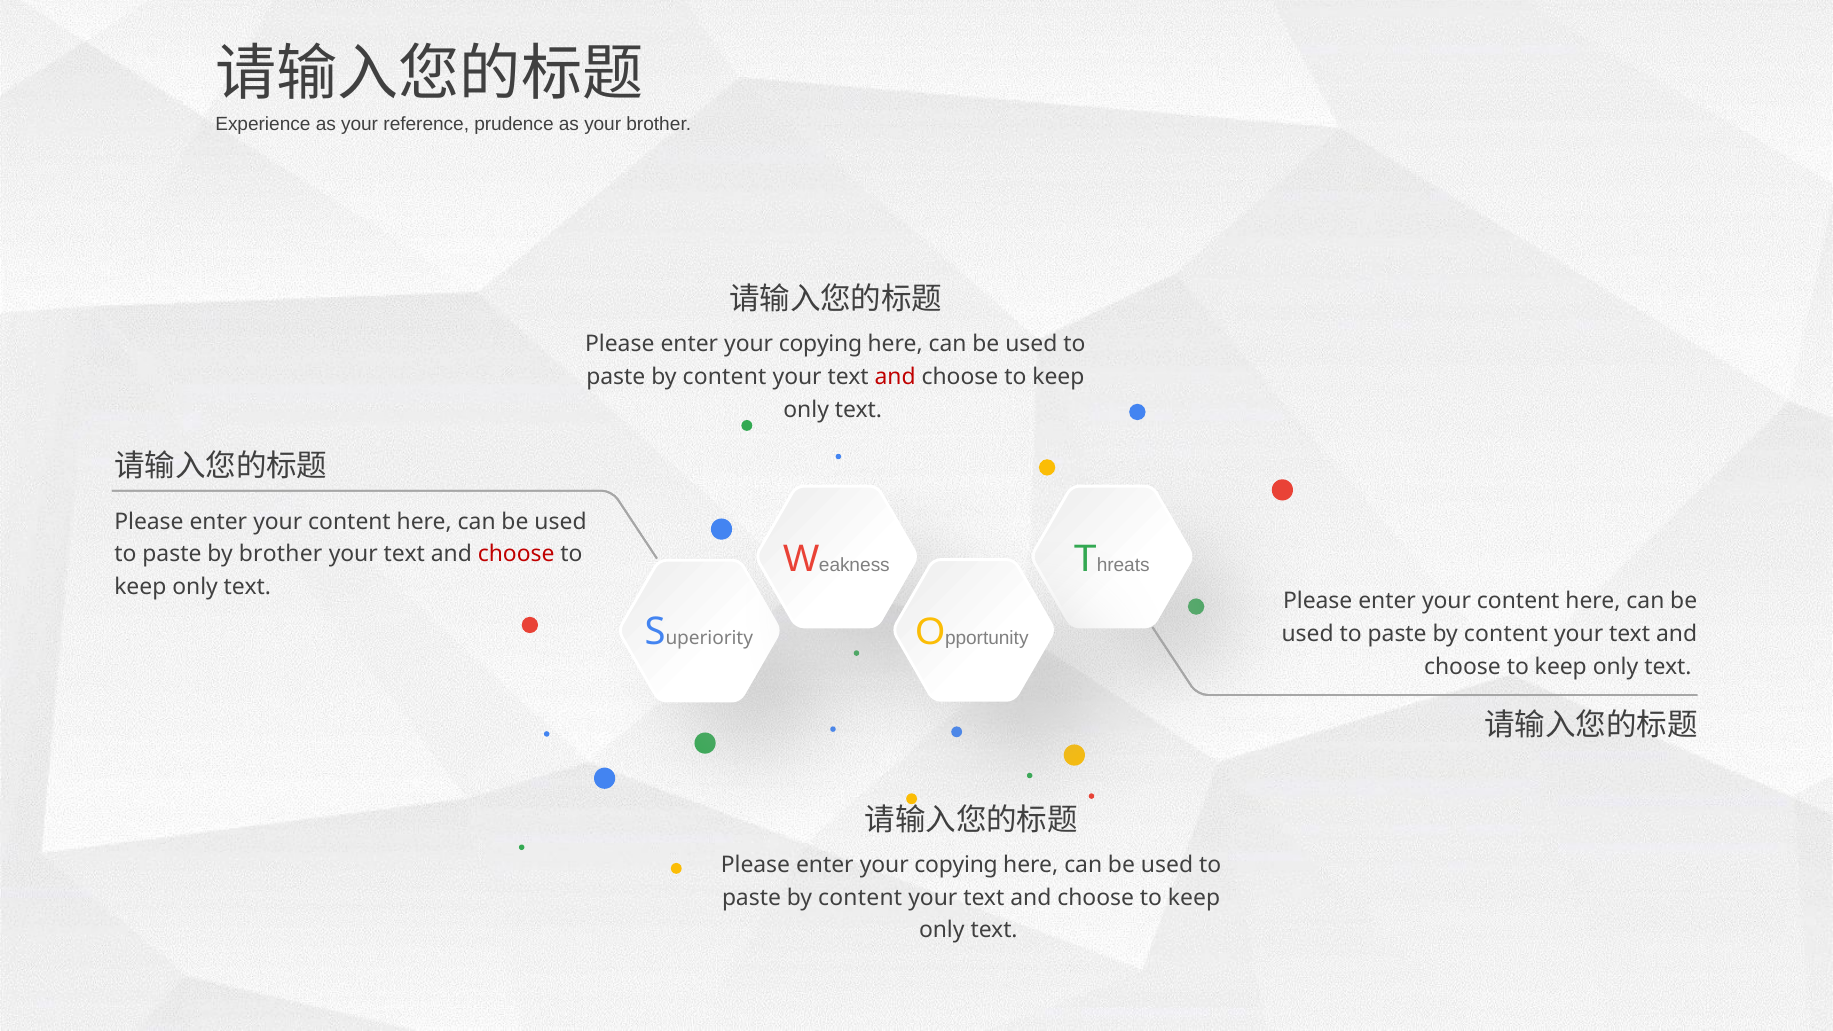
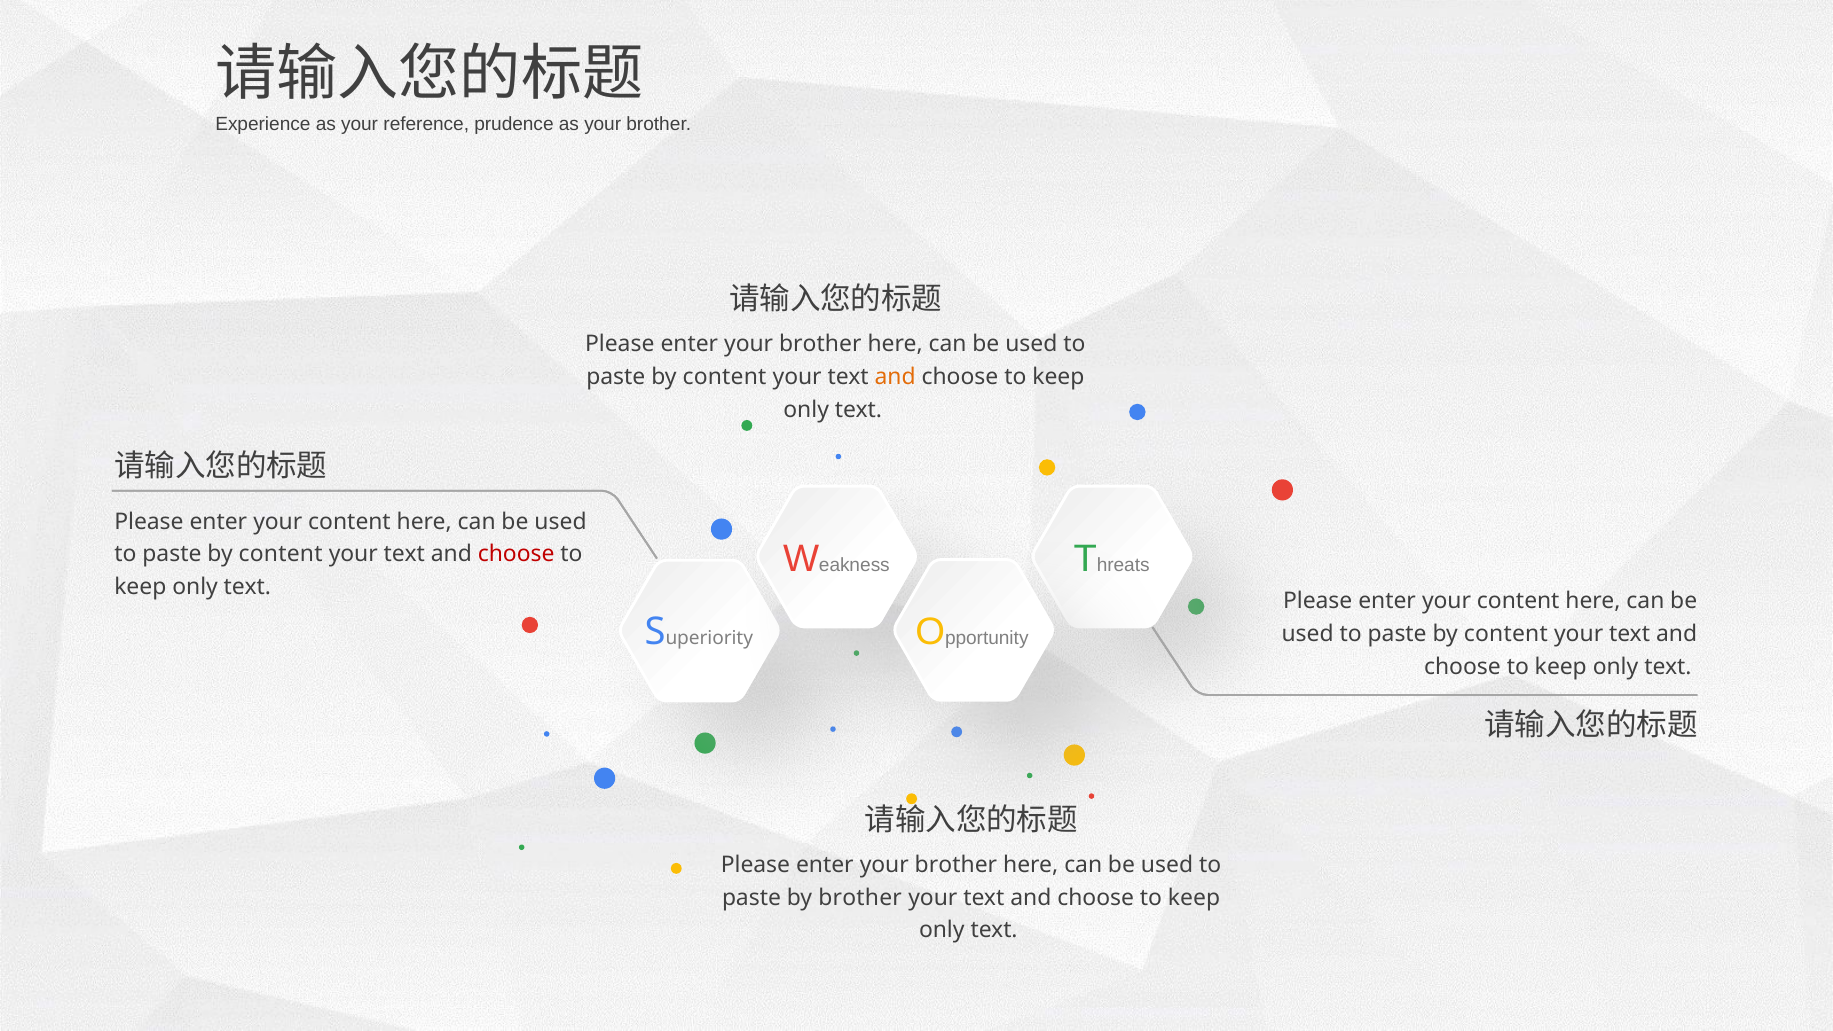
copying at (820, 344): copying -> brother
and at (895, 377) colour: red -> orange
brother at (281, 554): brother -> content
copying at (956, 865): copying -> brother
content at (860, 897): content -> brother
